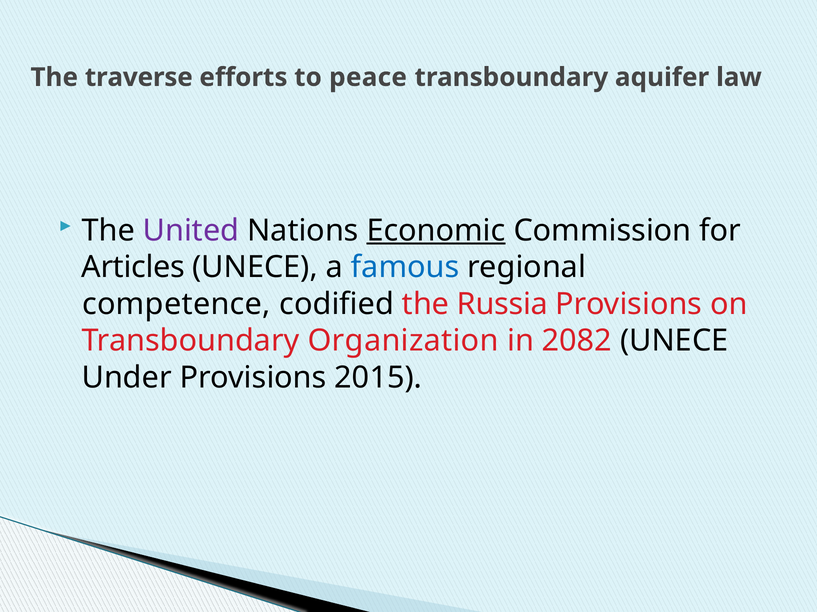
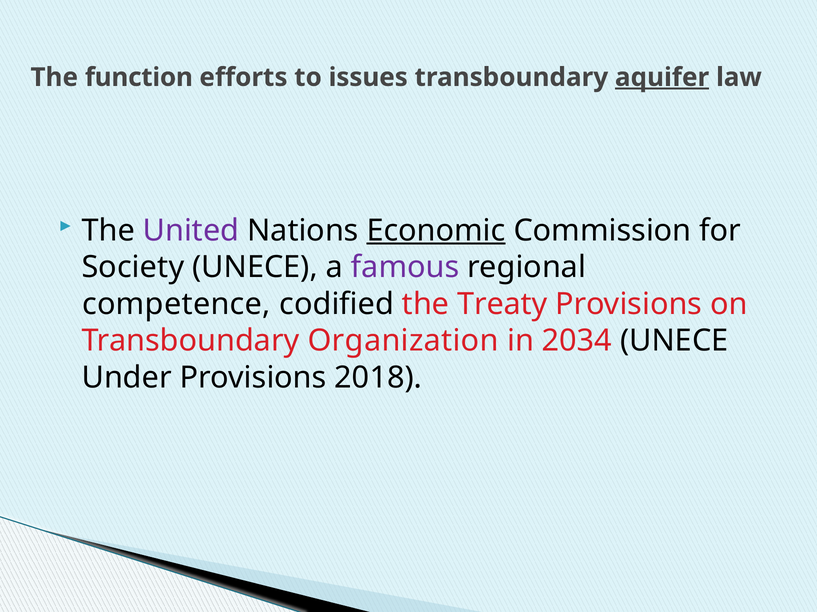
traverse: traverse -> function
peace: peace -> issues
aquifer underline: none -> present
Articles: Articles -> Society
famous colour: blue -> purple
Russia: Russia -> Treaty
2082: 2082 -> 2034
2015: 2015 -> 2018
